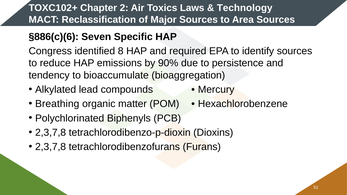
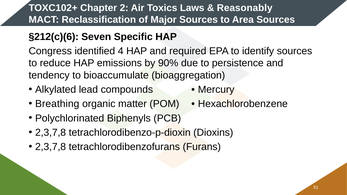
Technology: Technology -> Reasonably
§886(c)(6: §886(c)(6 -> §212(c)(6
8: 8 -> 4
